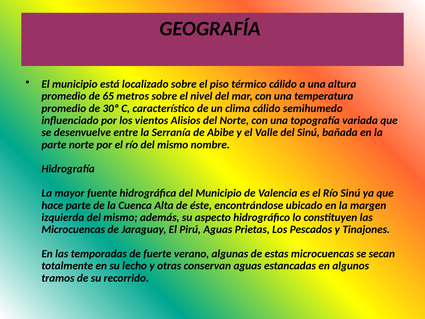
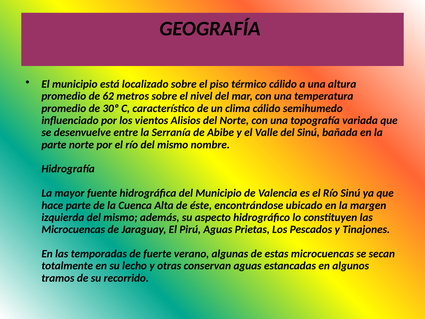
65: 65 -> 62
